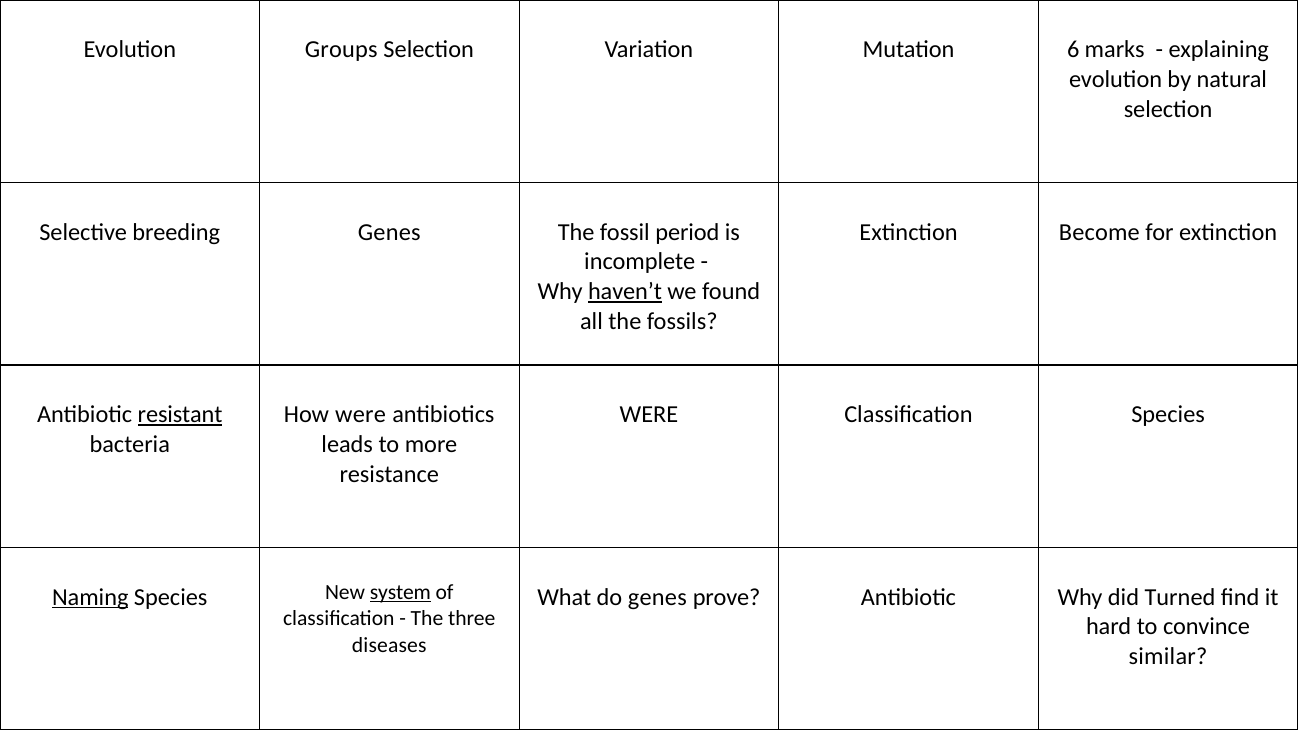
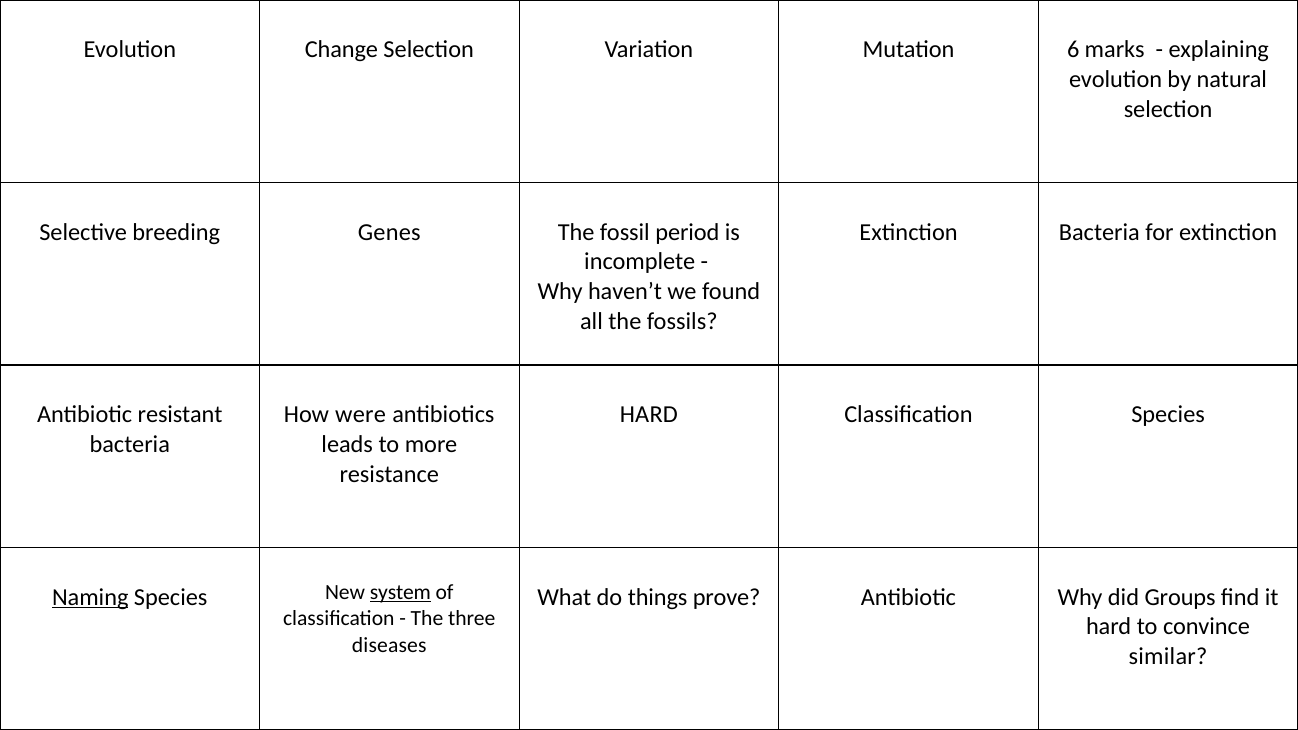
Groups: Groups -> Change
Extinction Become: Become -> Bacteria
haven’t underline: present -> none
resistant underline: present -> none
WERE at (649, 415): WERE -> HARD
do genes: genes -> things
Turned: Turned -> Groups
